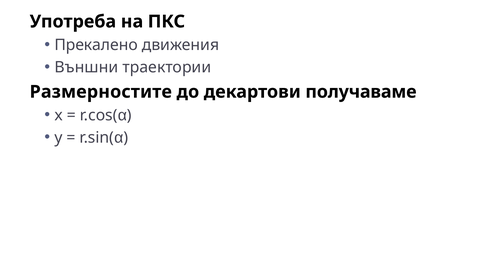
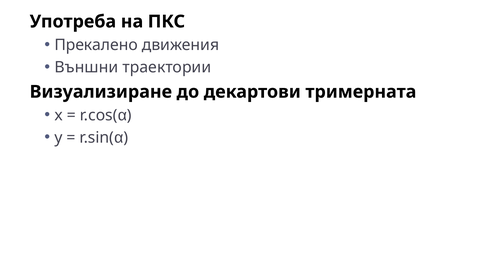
Размерностите: Размерностите -> Визуализиране
получаваме: получаваме -> тримерната
